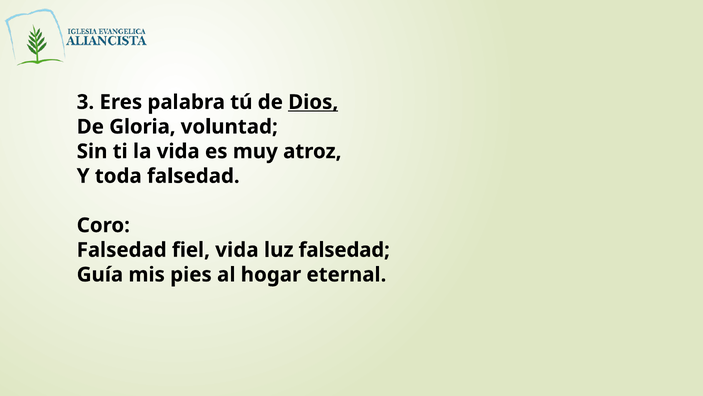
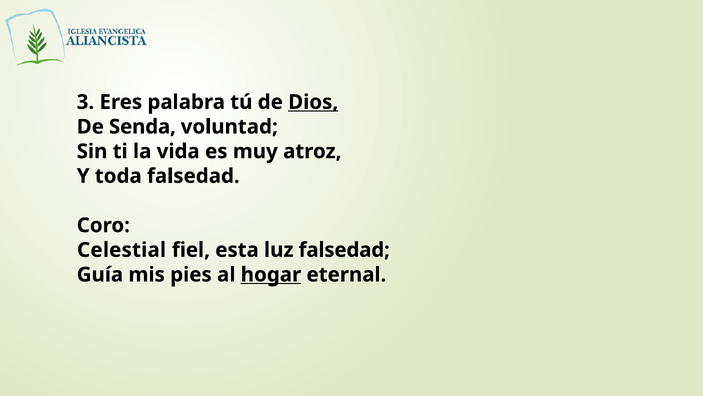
Gloria: Gloria -> Senda
Falsedad at (122, 250): Falsedad -> Celestial
fiel vida: vida -> esta
hogar underline: none -> present
